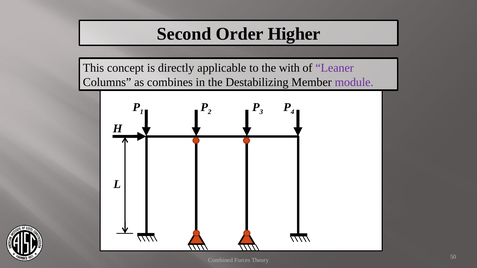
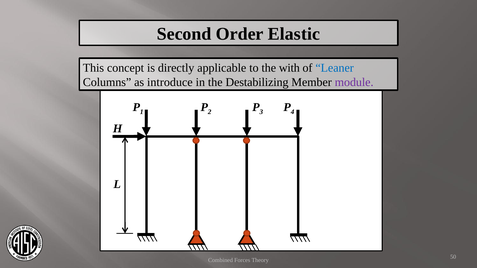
Higher: Higher -> Elastic
Leaner colour: purple -> blue
combines: combines -> introduce
